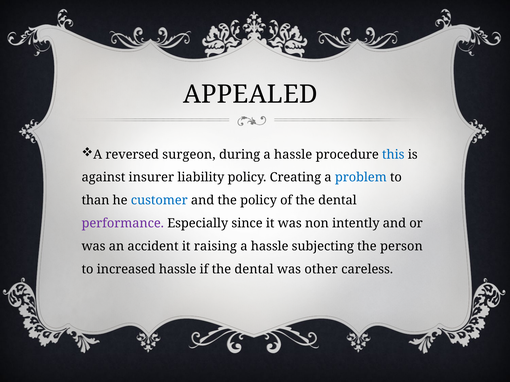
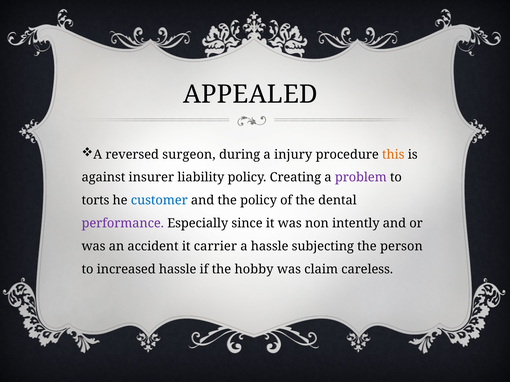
during a hassle: hassle -> injury
this colour: blue -> orange
problem colour: blue -> purple
than: than -> torts
raising: raising -> carrier
if the dental: dental -> hobby
other: other -> claim
